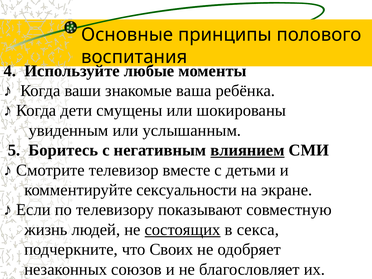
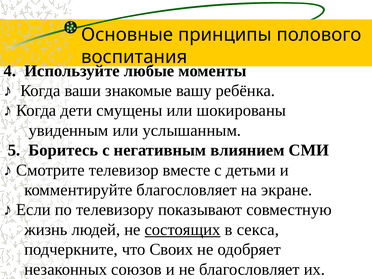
ваша: ваша -> вашу
влиянием underline: present -> none
комментируйте сексуальности: сексуальности -> благословляет
